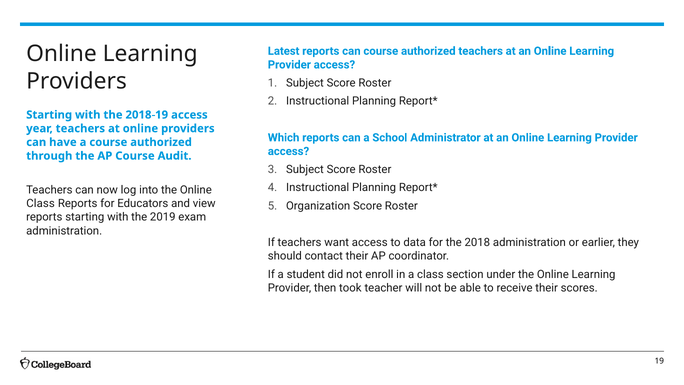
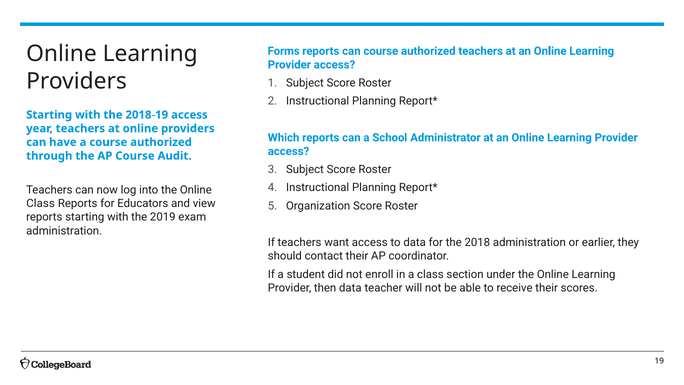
Latest: Latest -> Forms
then took: took -> data
